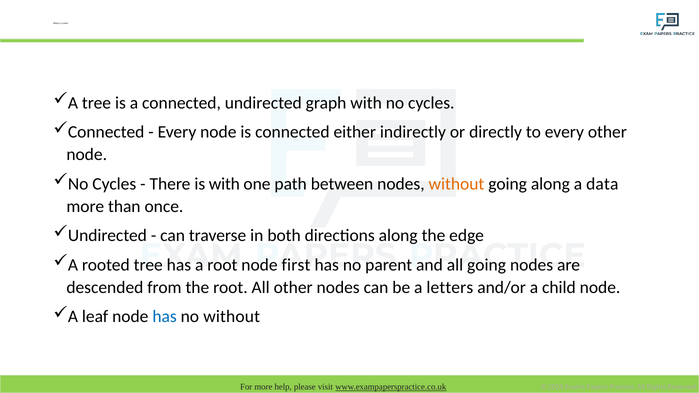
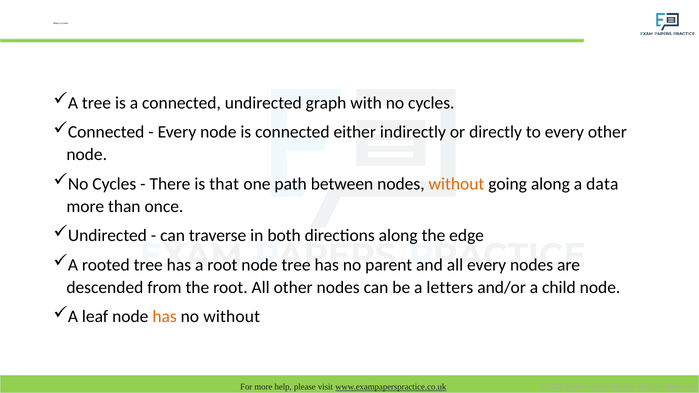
is with: with -> that
node first: first -> tree
all going: going -> every
has at (165, 317) colour: blue -> orange
